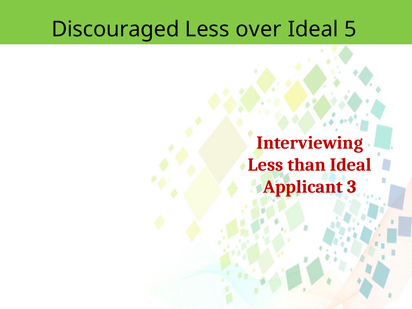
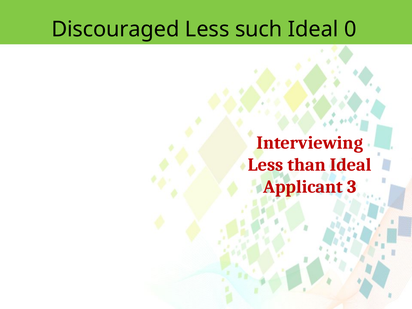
over: over -> such
5: 5 -> 0
